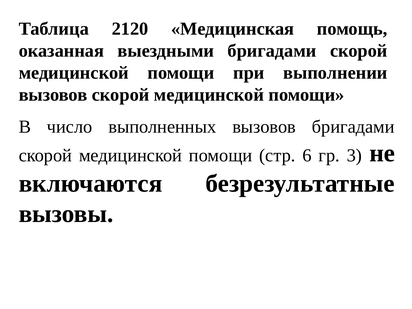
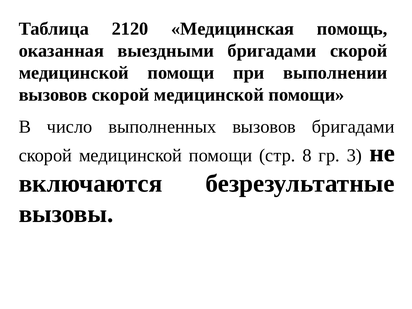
6: 6 -> 8
